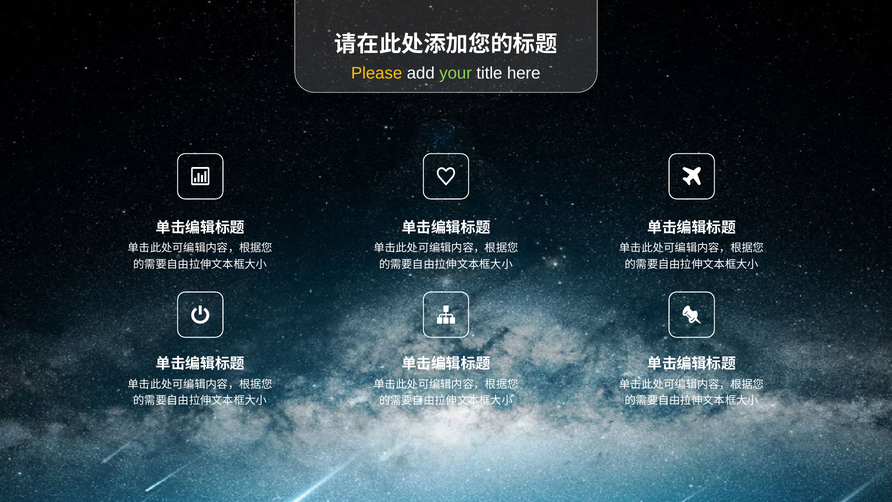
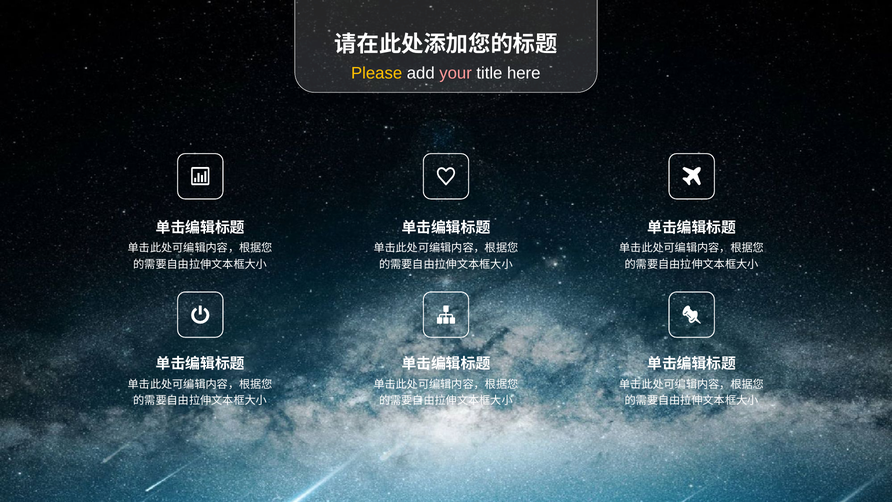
your colour: light green -> pink
